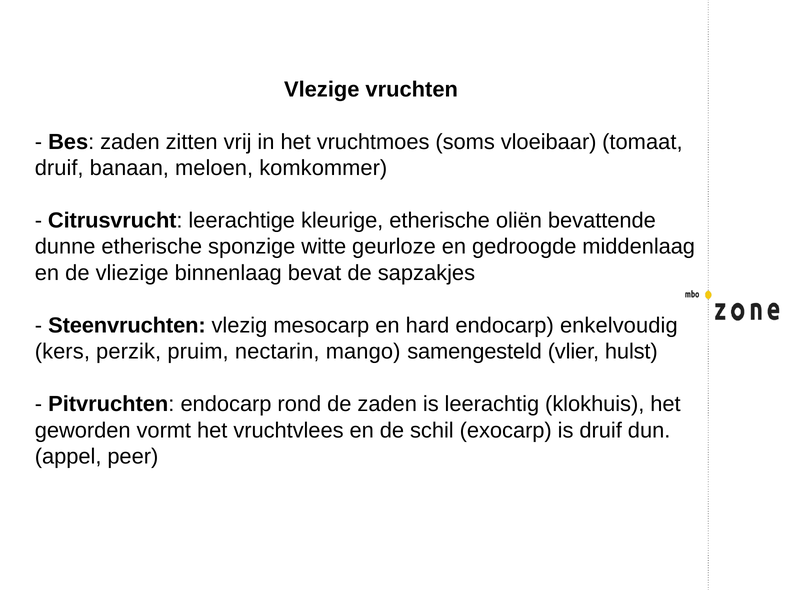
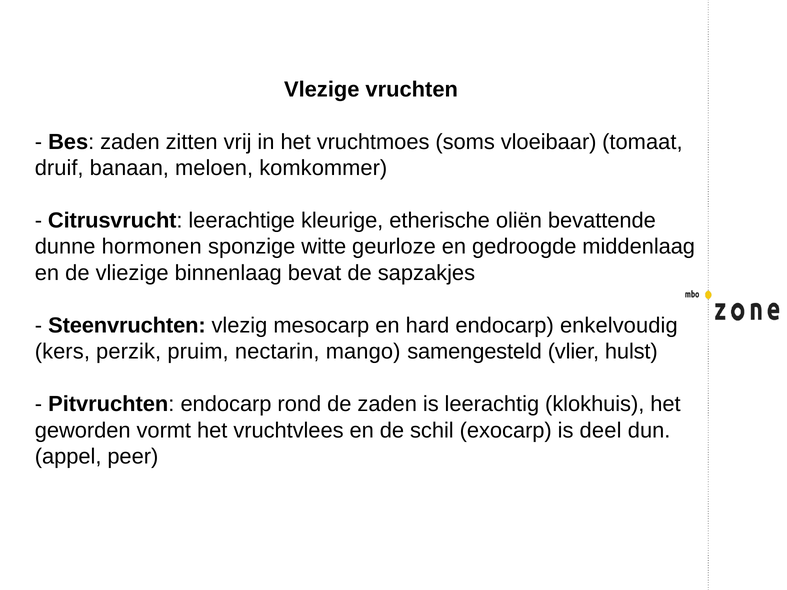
dunne etherische: etherische -> hormonen
is druif: druif -> deel
